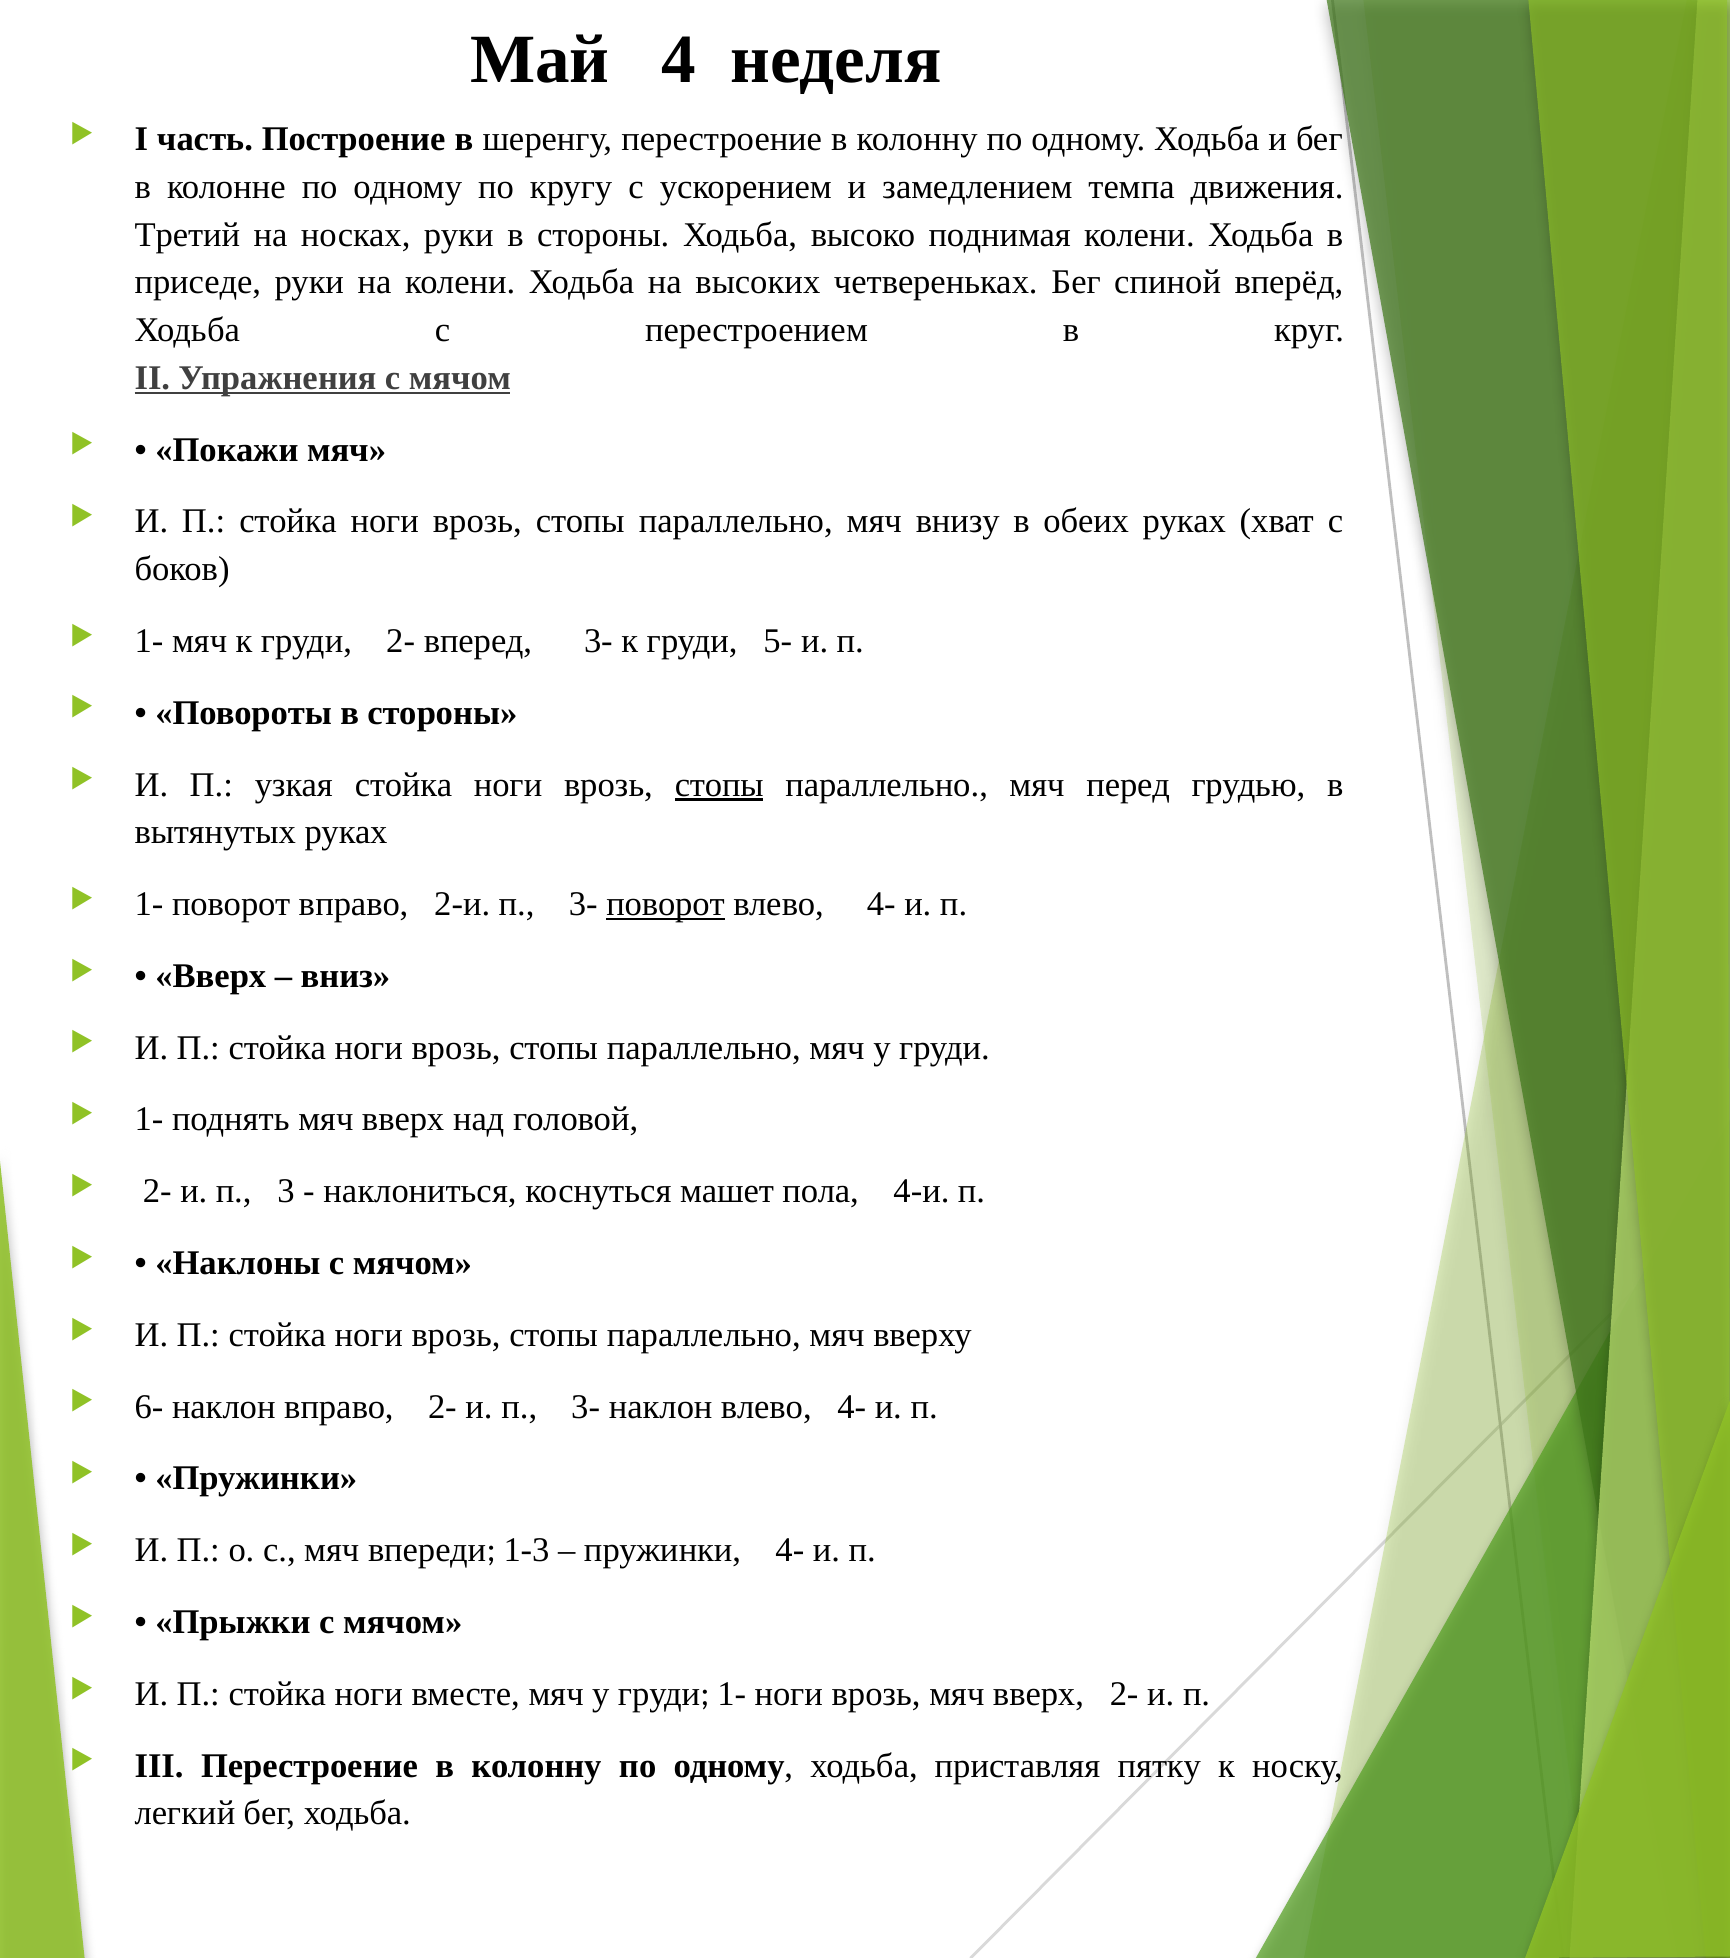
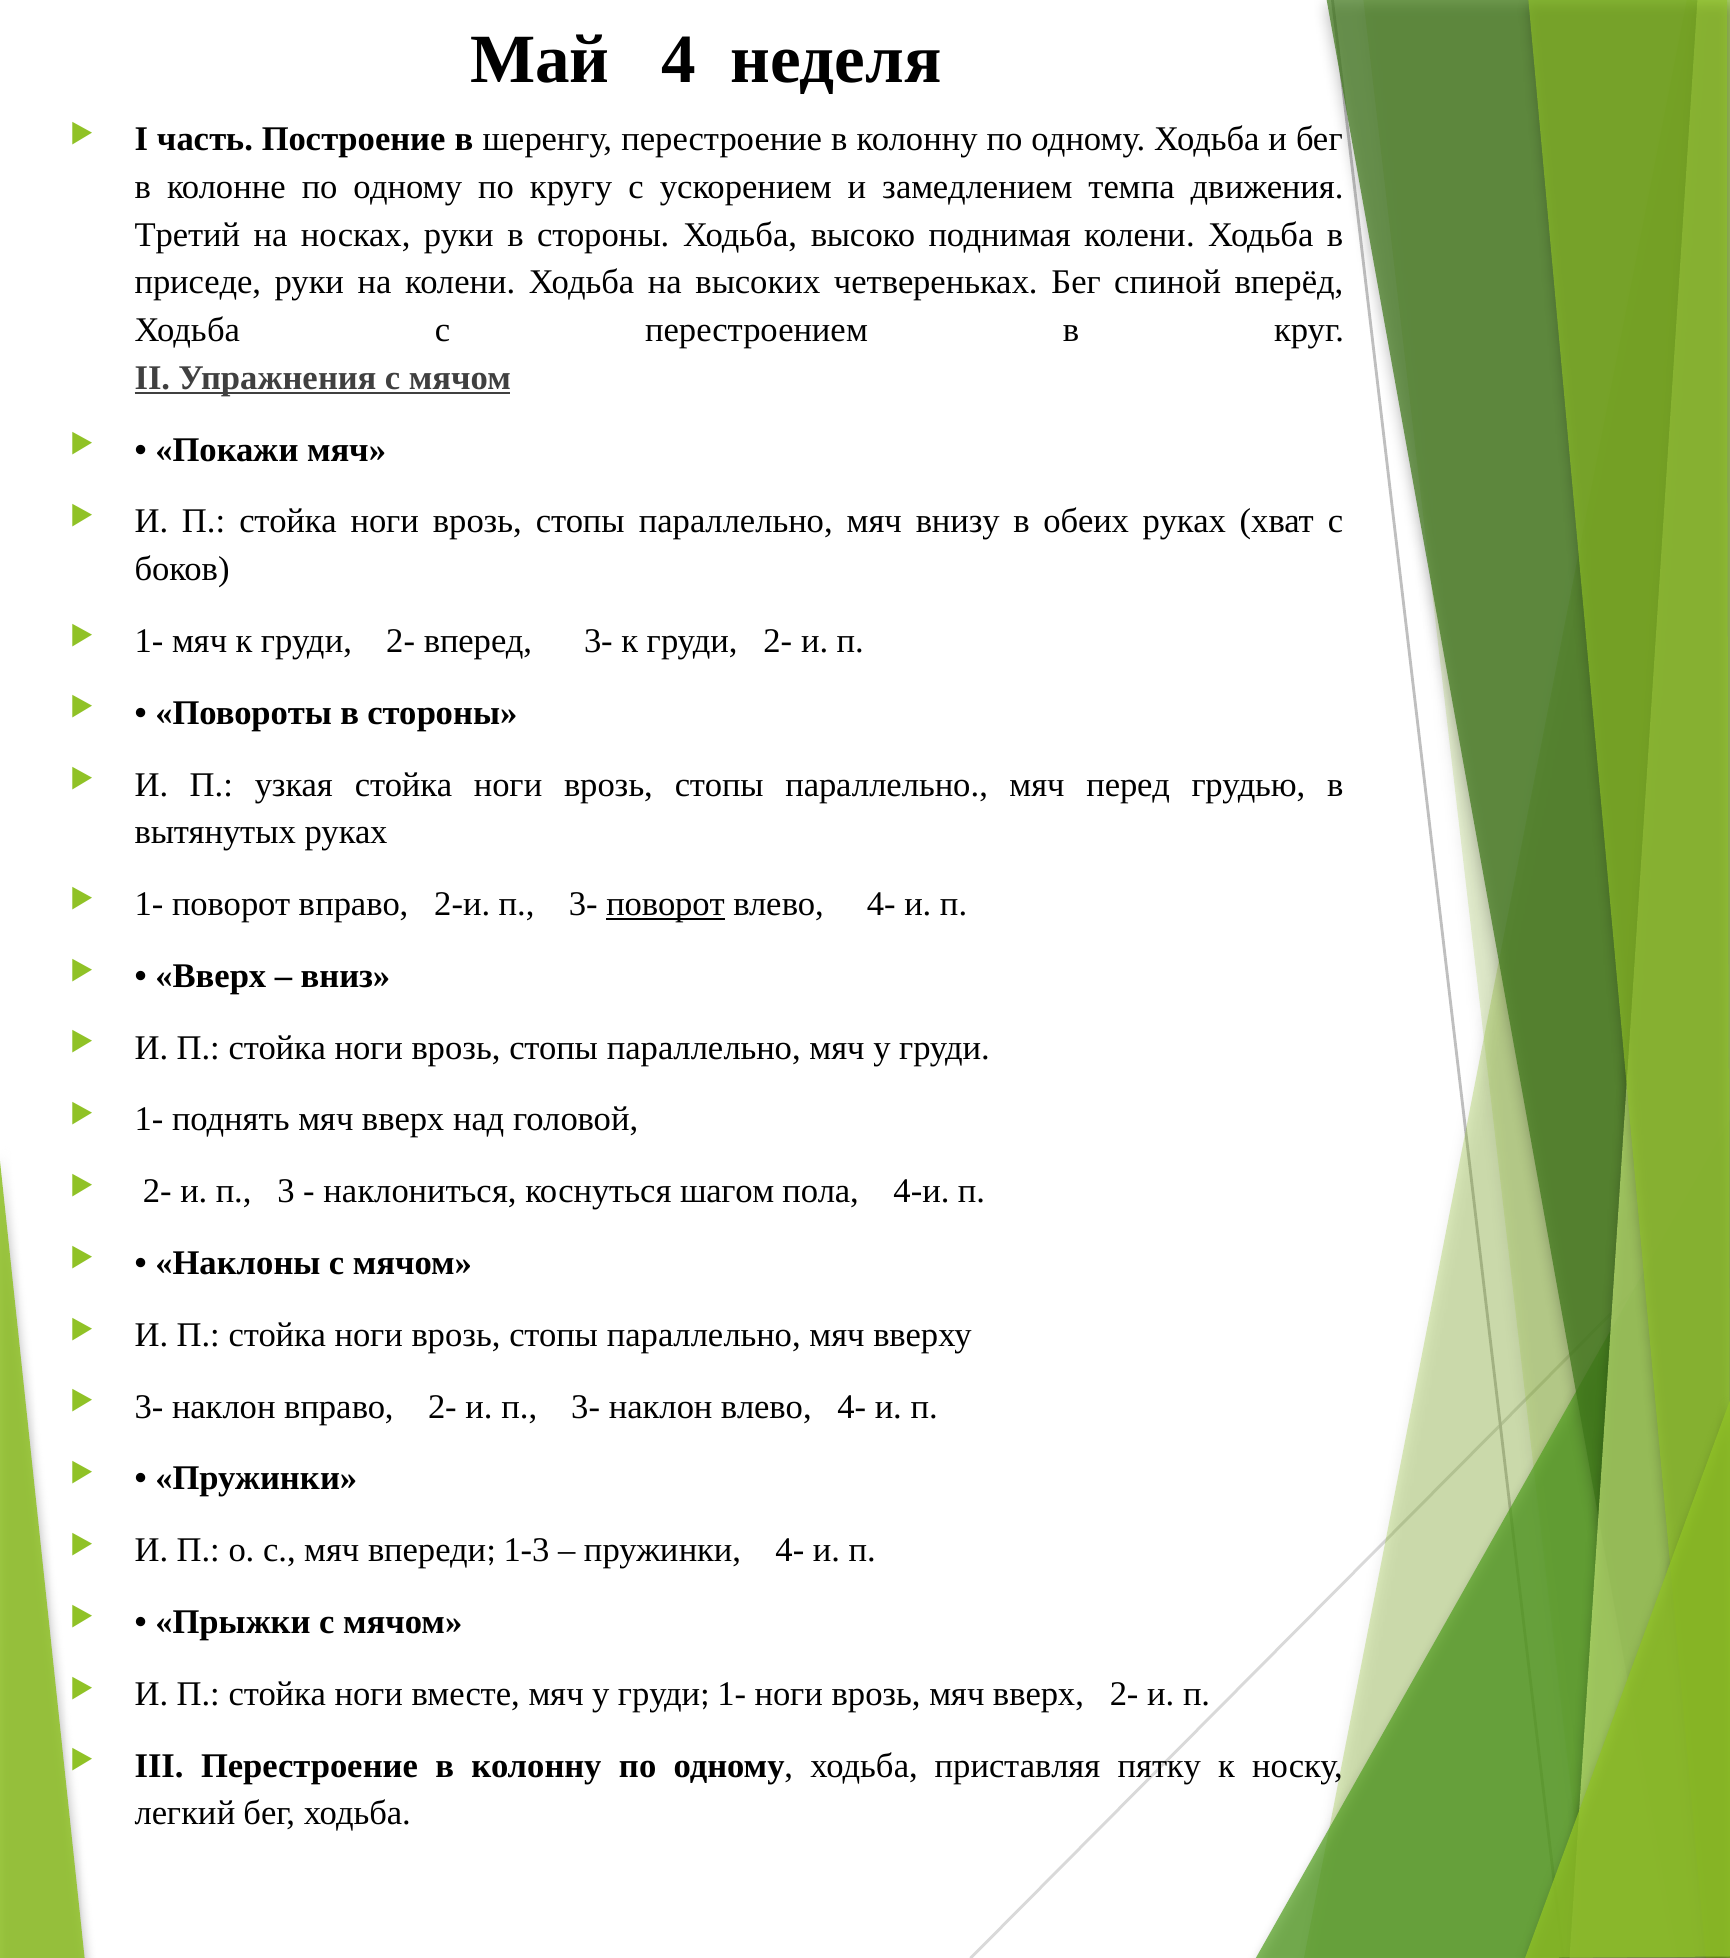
3- к груди 5-: 5- -> 2-
стопы at (719, 785) underline: present -> none
машет: машет -> шагом
6- at (149, 1407): 6- -> 3-
